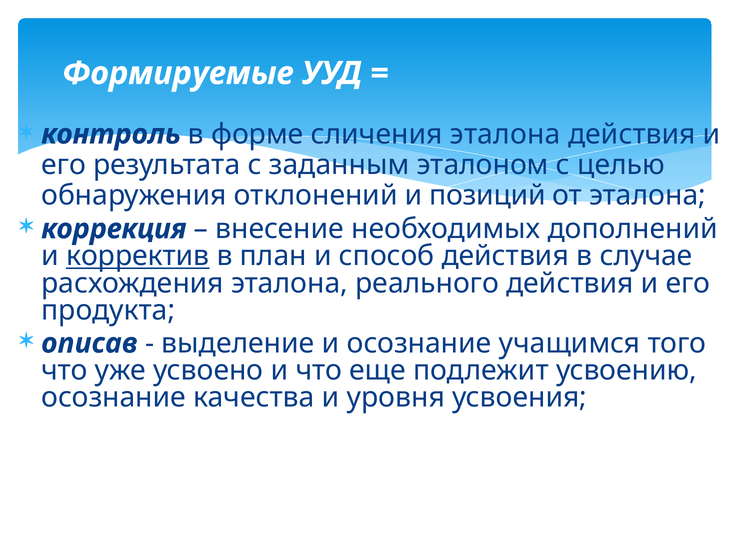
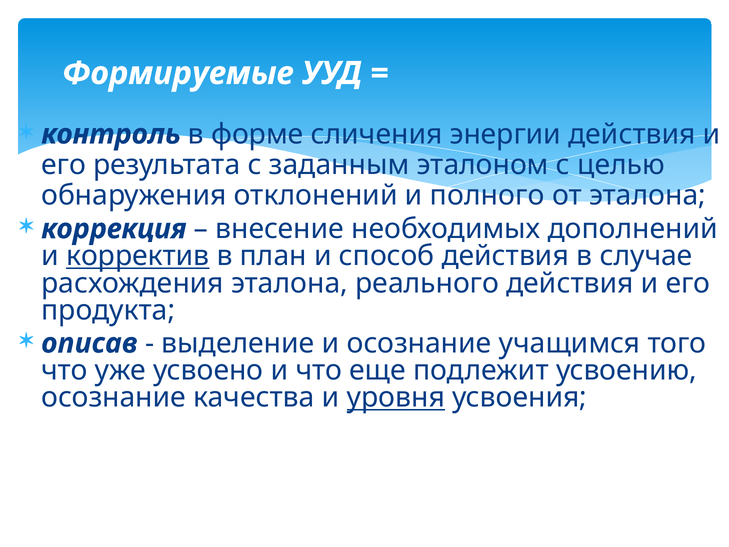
сличения эталона: эталона -> энергии
позиций: позиций -> полного
уровня underline: none -> present
